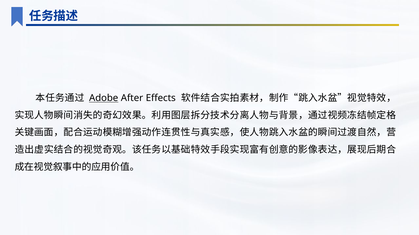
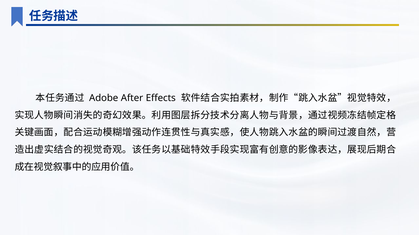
Adobe underline: present -> none
